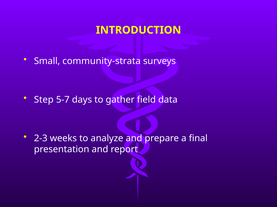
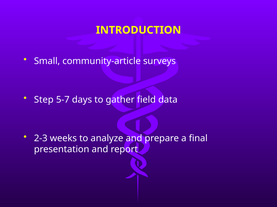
community-strata: community-strata -> community-article
